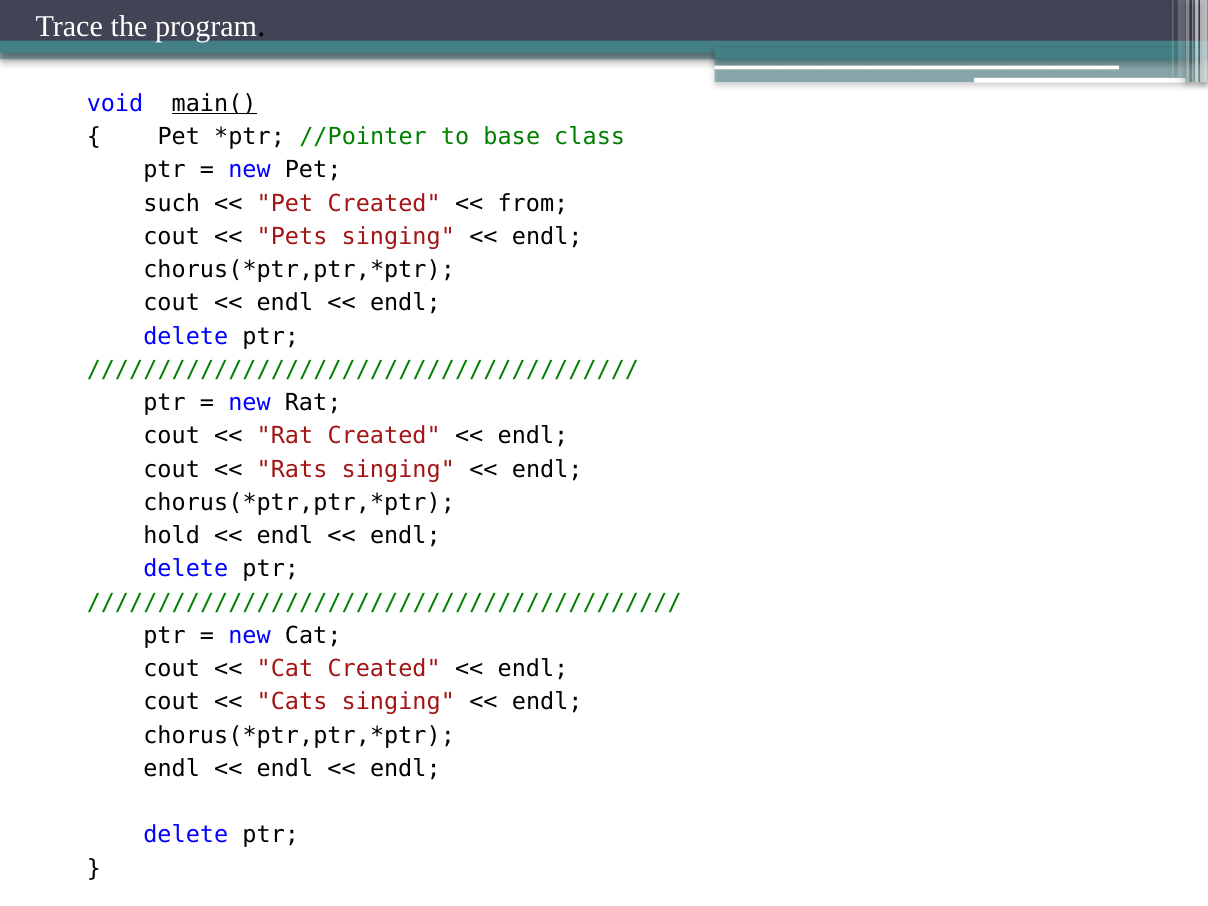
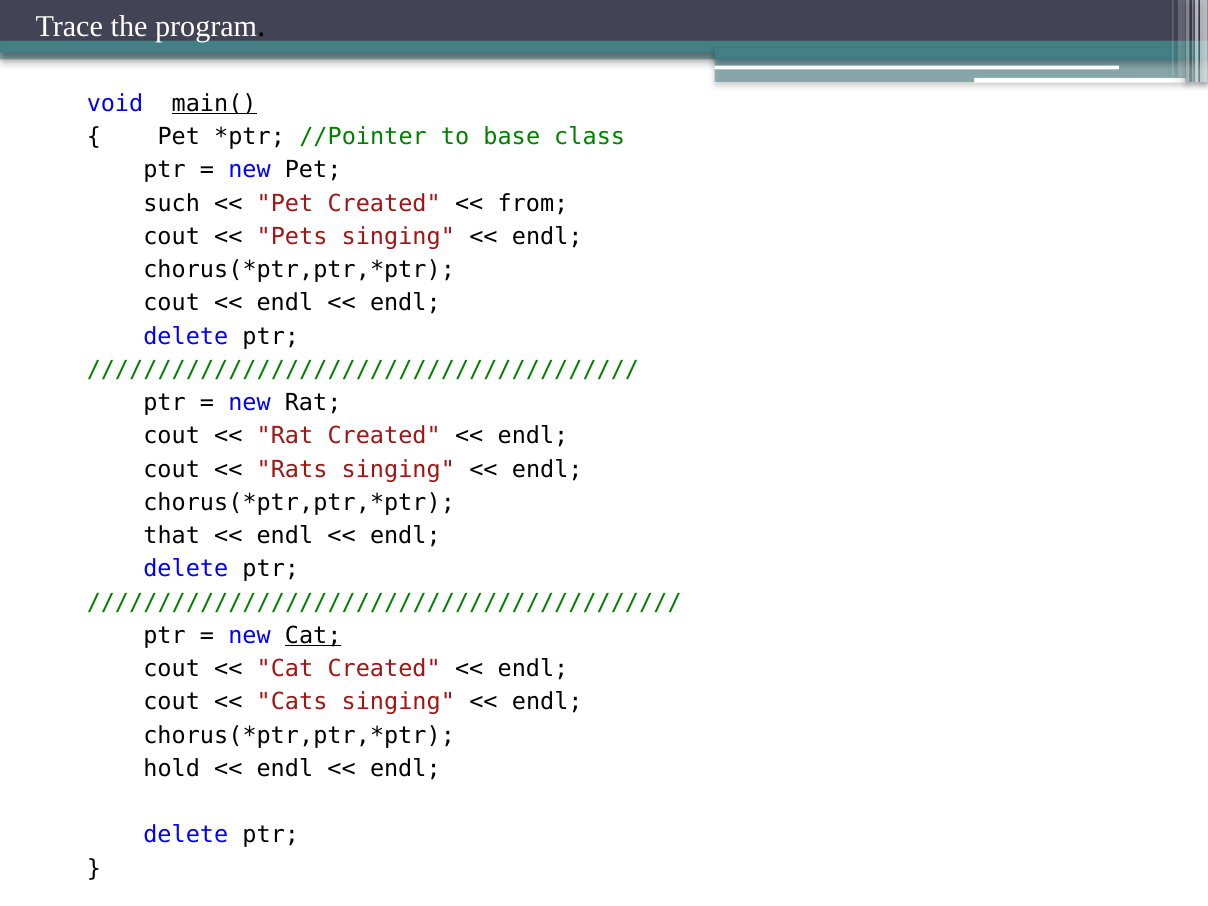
hold: hold -> that
Cat at (313, 636) underline: none -> present
endl at (172, 769): endl -> hold
